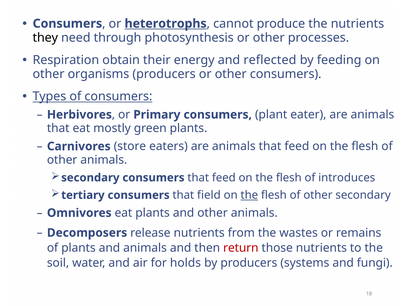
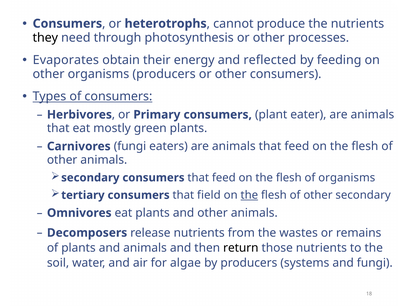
heterotrophs underline: present -> none
Respiration: Respiration -> Evaporates
Carnivores store: store -> fungi
of introduces: introduces -> organisms
return colour: red -> black
holds: holds -> algae
